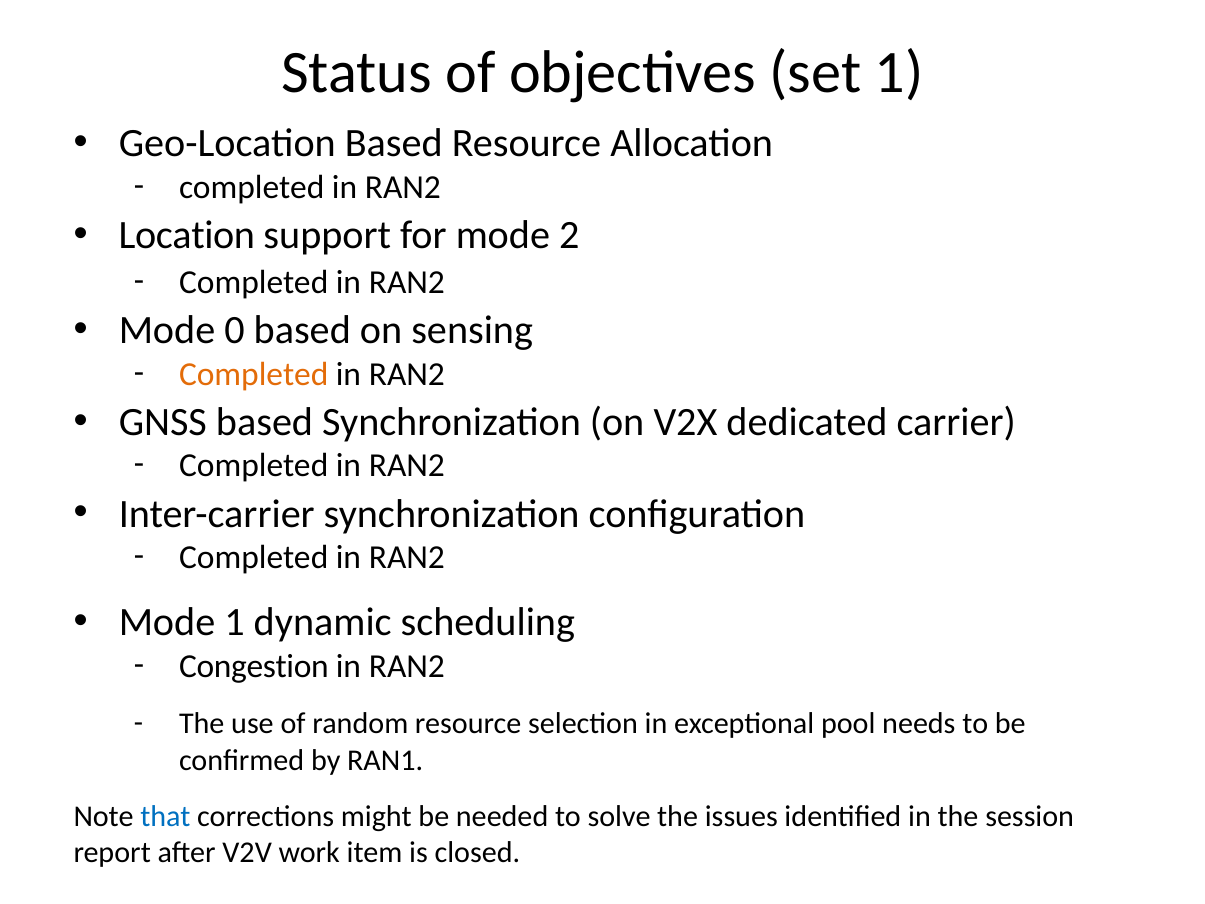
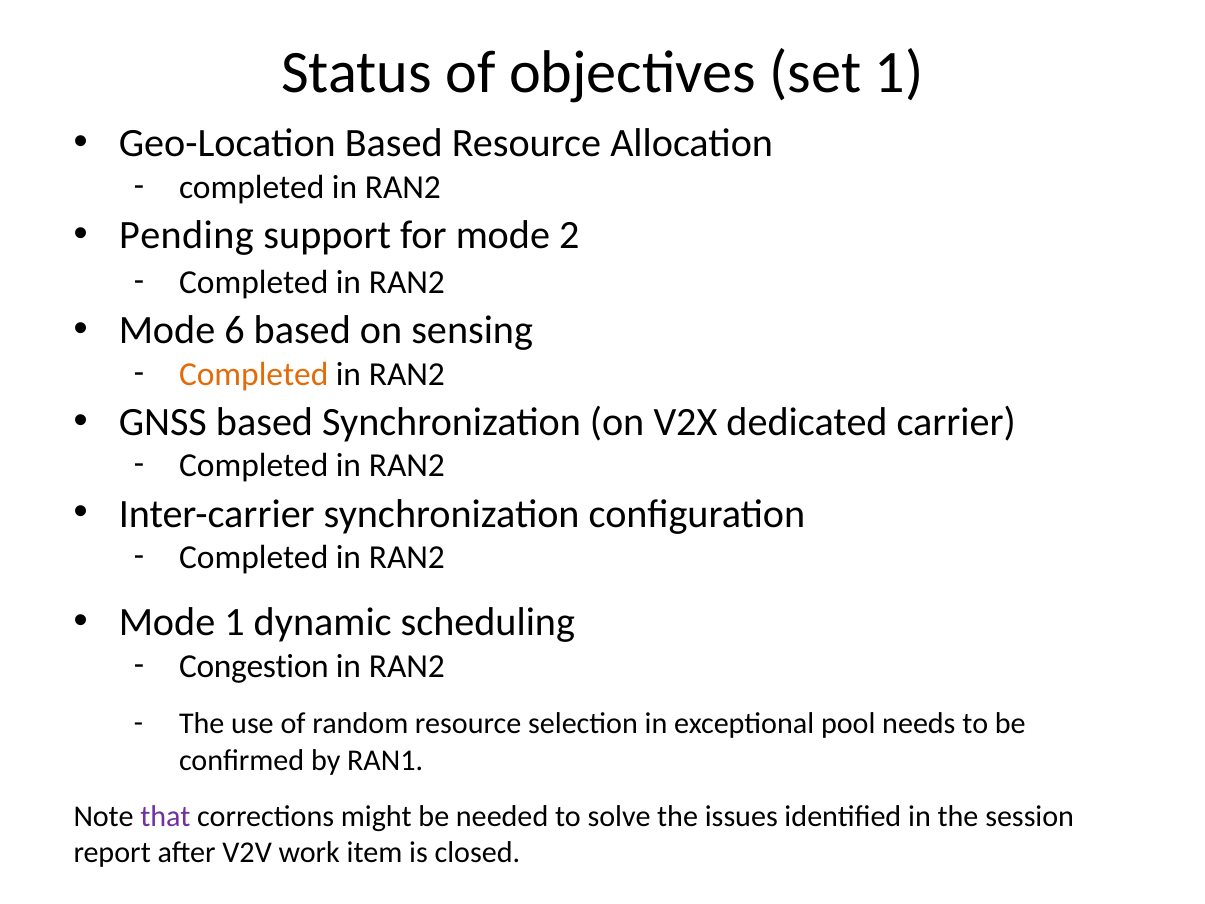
Location: Location -> Pending
0: 0 -> 6
that colour: blue -> purple
